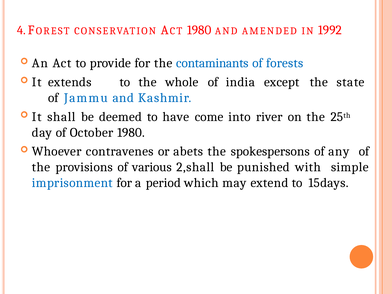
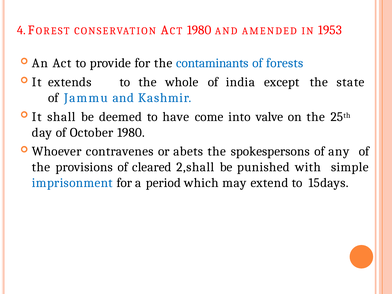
1992: 1992 -> 1953
river: river -> valve
various: various -> cleared
